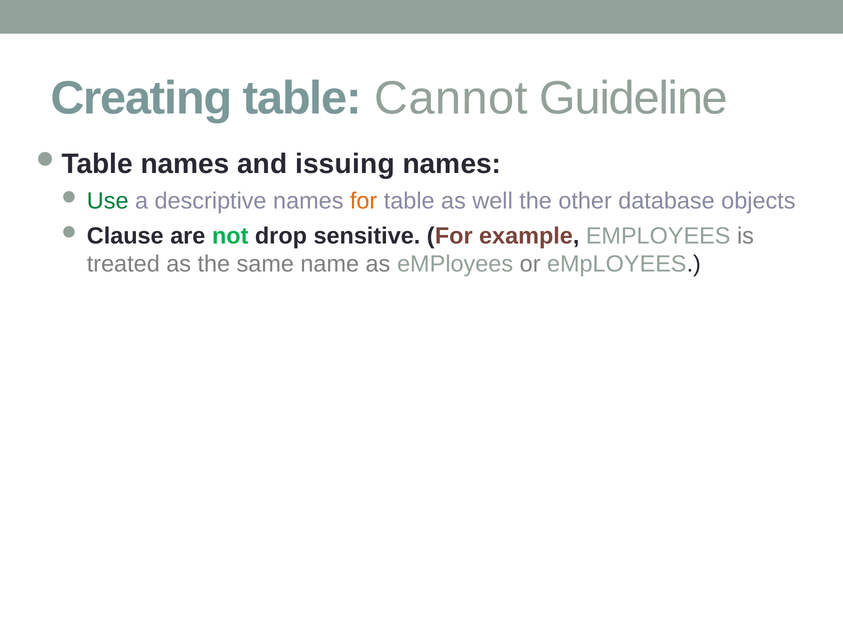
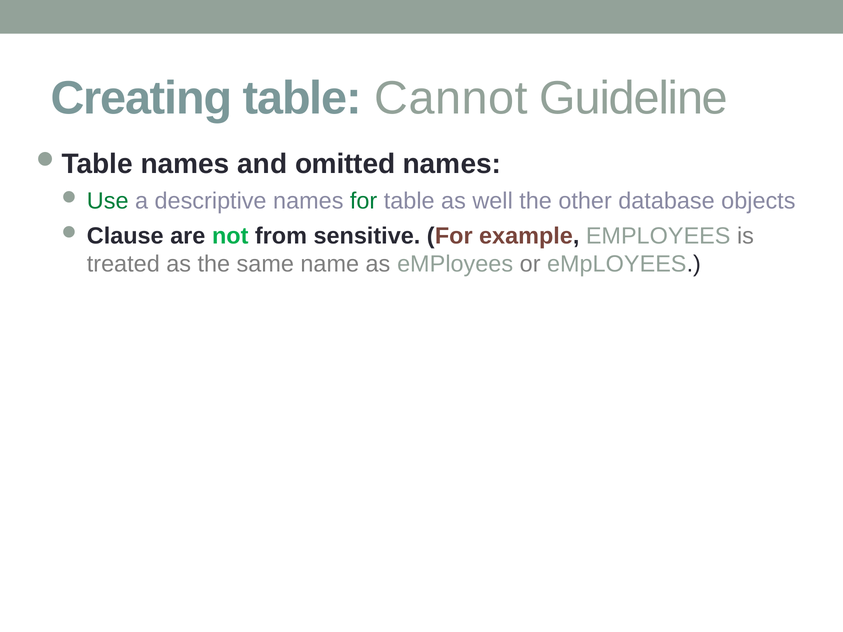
issuing: issuing -> omitted
for at (364, 201) colour: orange -> green
drop: drop -> from
